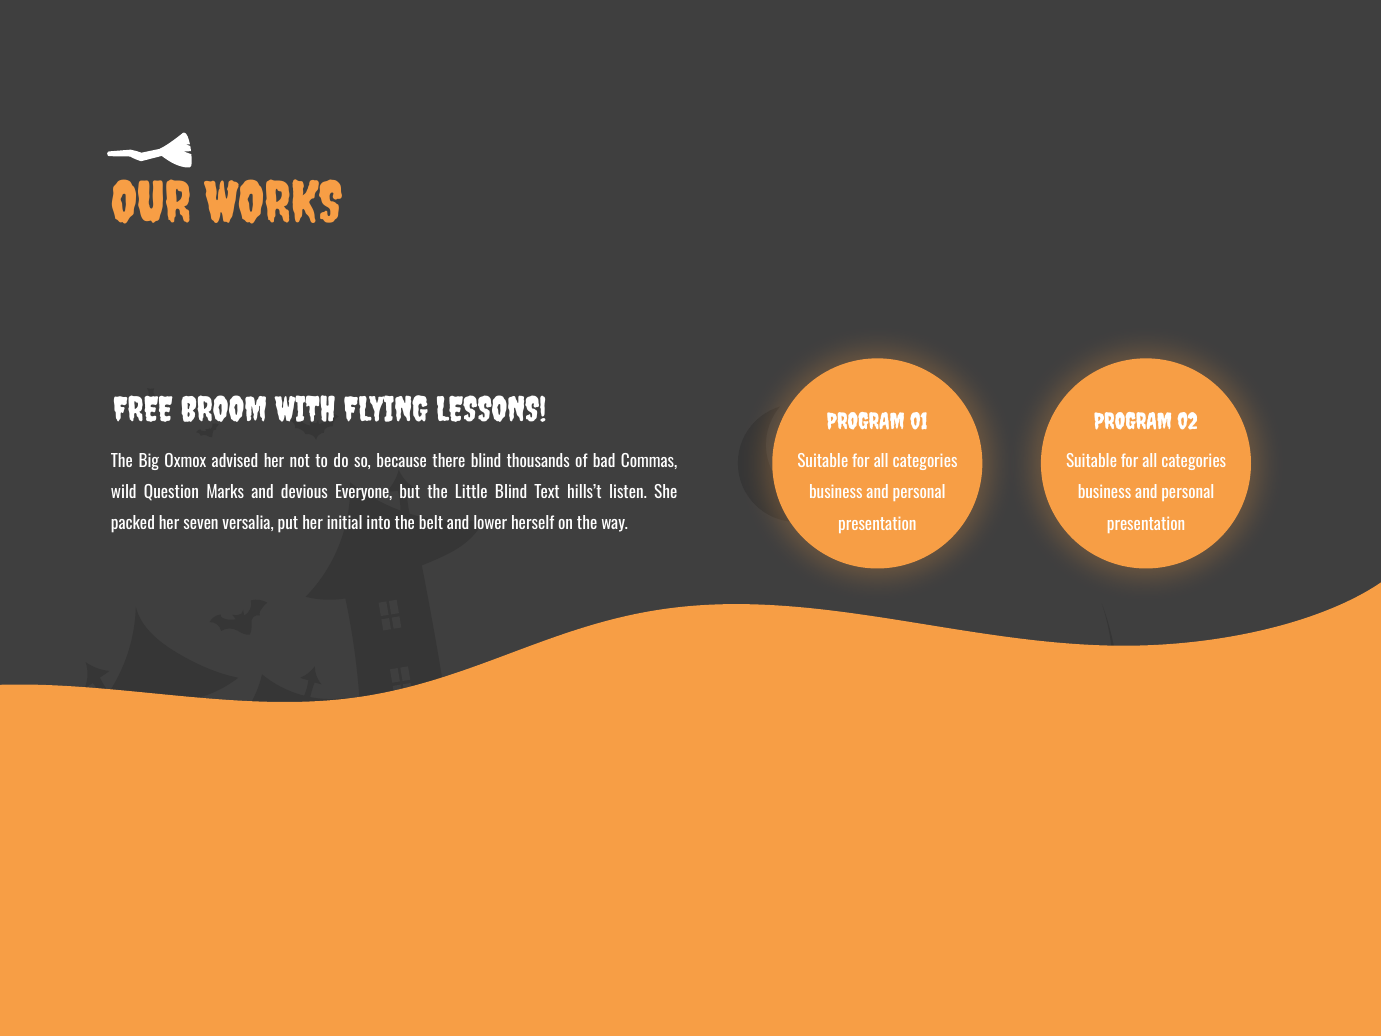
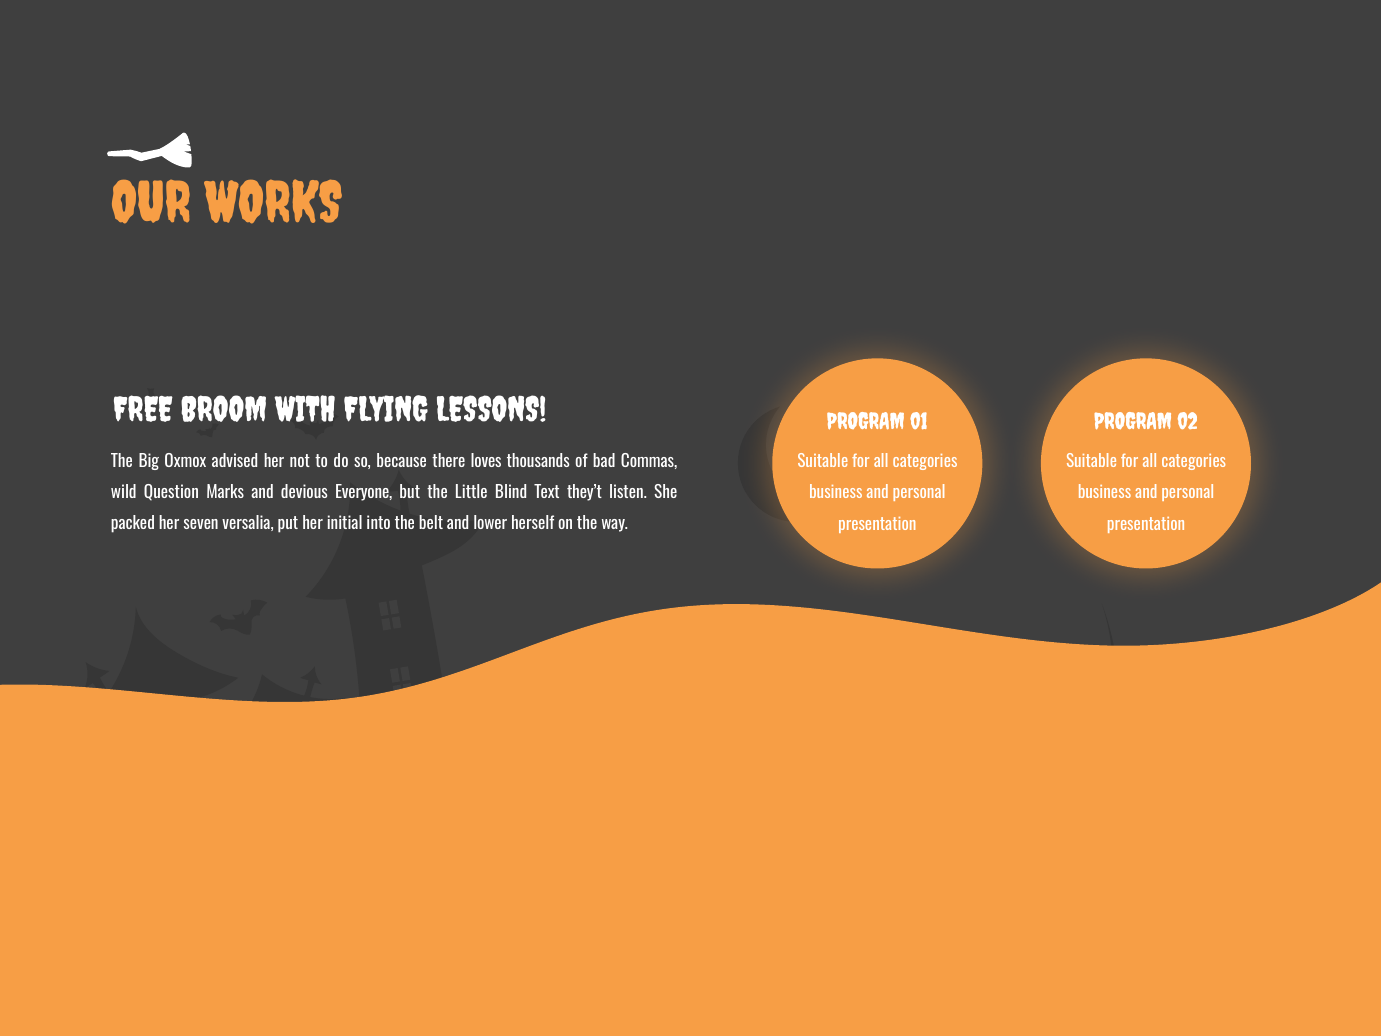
there blind: blind -> loves
hills’t: hills’t -> they’t
